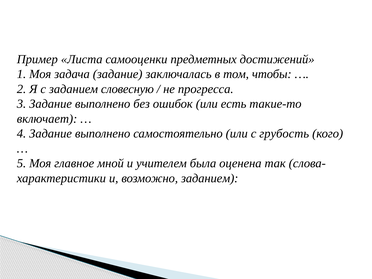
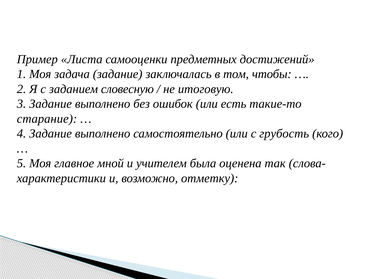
прогресса: прогресса -> итоговую
включает: включает -> старание
возможно заданием: заданием -> отметку
